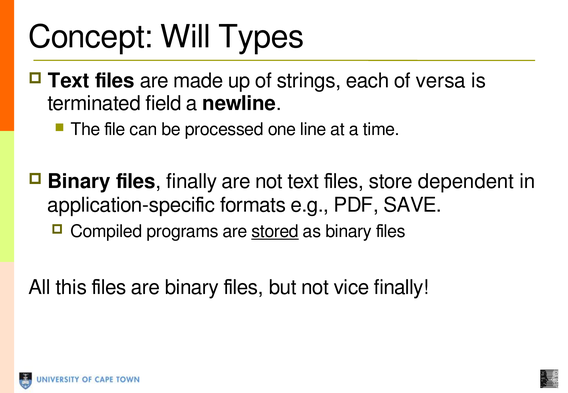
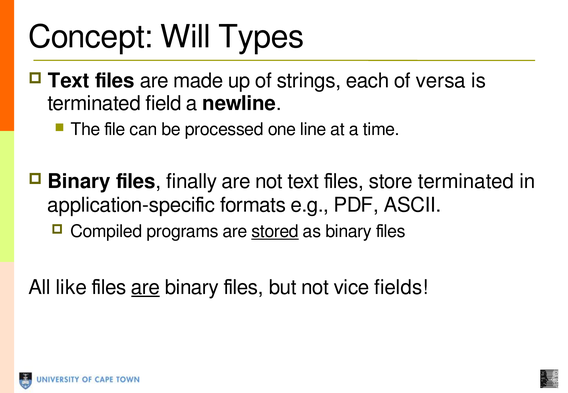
store dependent: dependent -> terminated
SAVE: SAVE -> ASCII
this: this -> like
are at (145, 288) underline: none -> present
vice finally: finally -> fields
